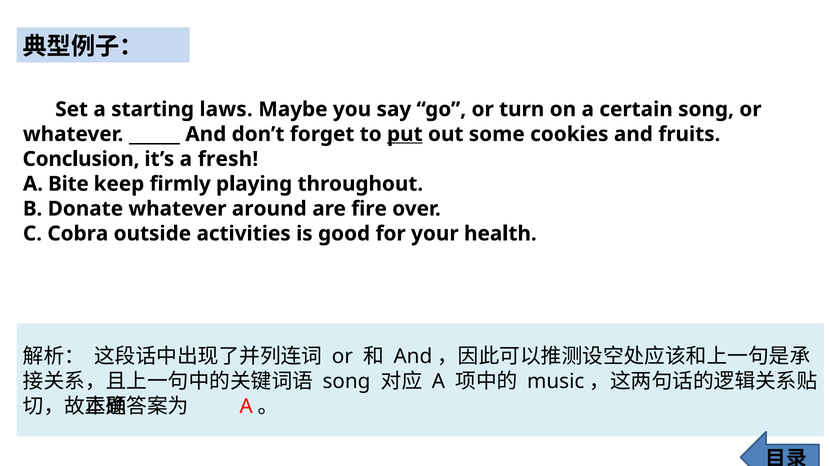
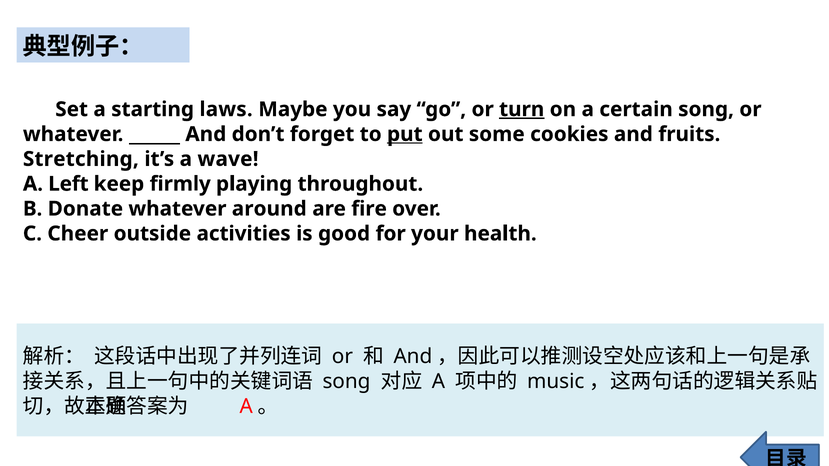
turn underline: none -> present
Conclusion: Conclusion -> Stretching
fresh: fresh -> wave
Bite: Bite -> Left
Cobra: Cobra -> Cheer
